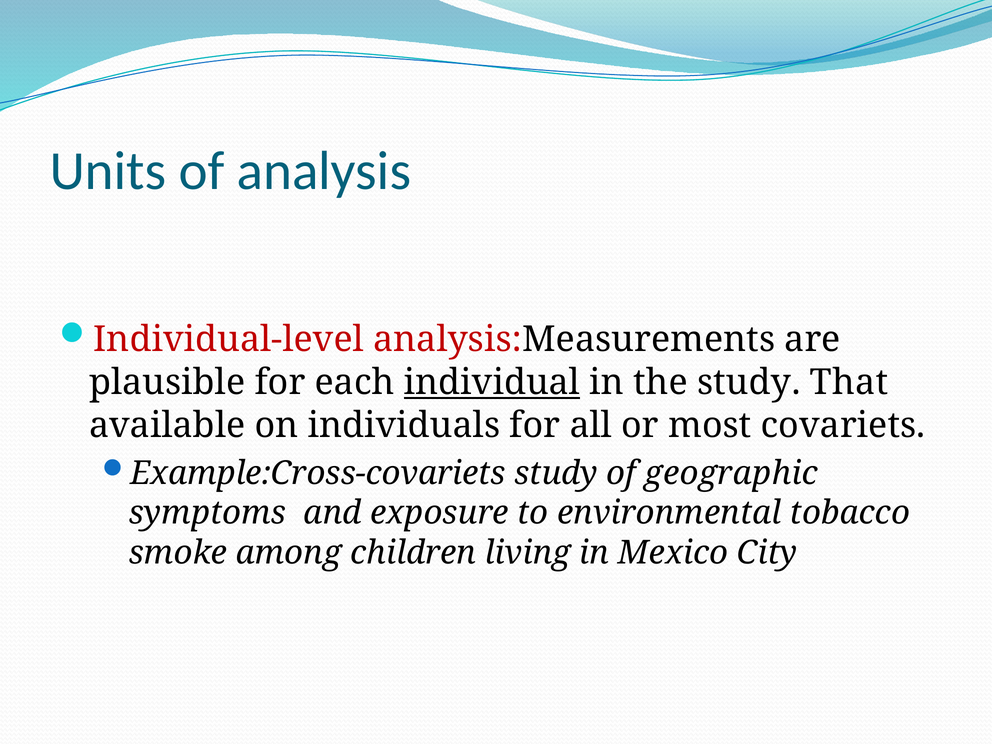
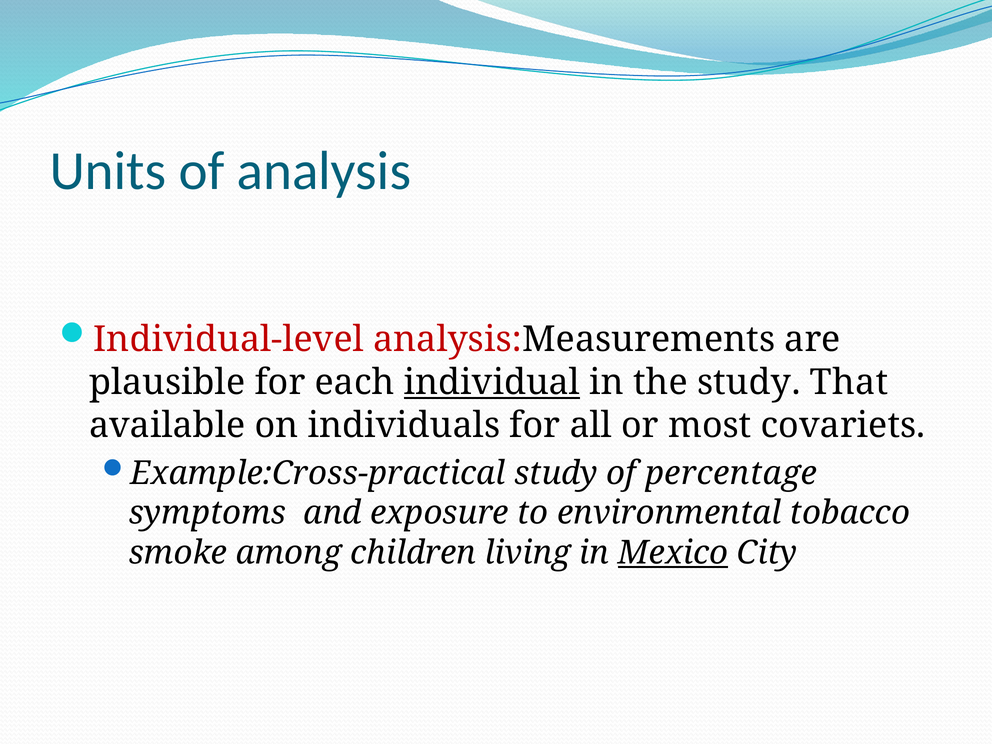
Example:Cross-covariets: Example:Cross-covariets -> Example:Cross-practical
geographic: geographic -> percentage
Mexico underline: none -> present
